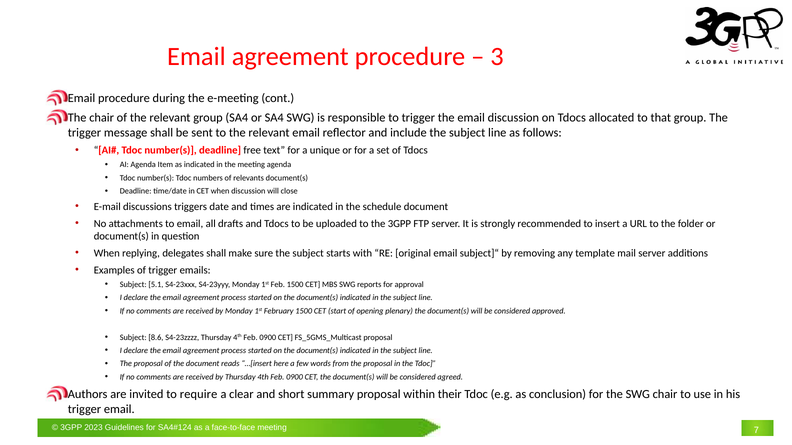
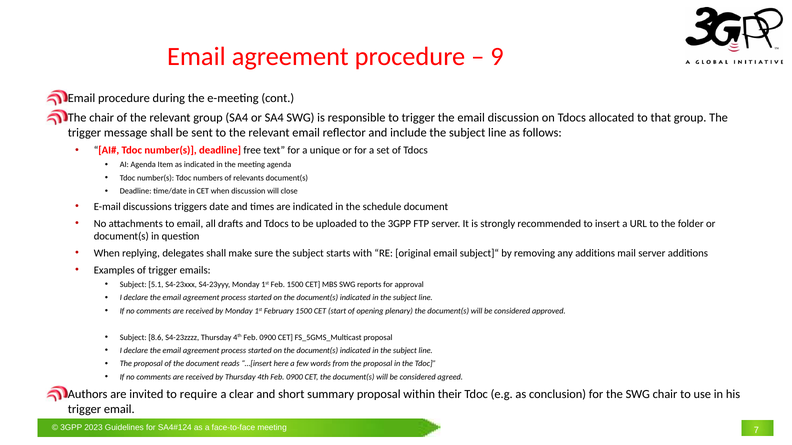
3: 3 -> 9
any template: template -> additions
